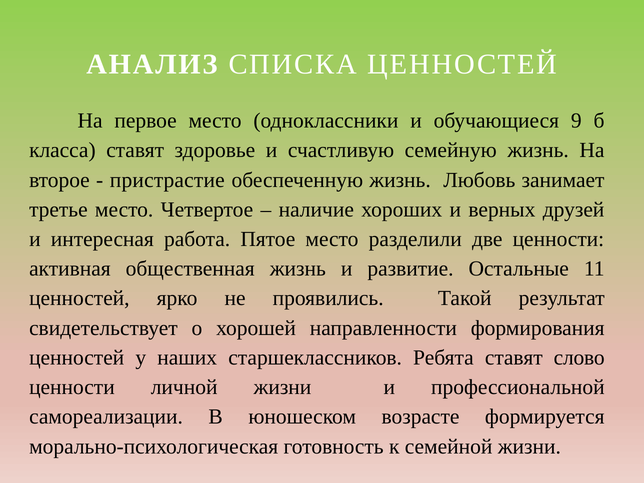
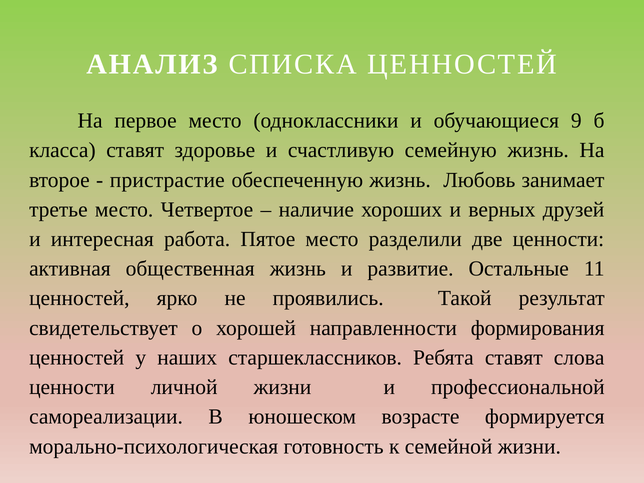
слово: слово -> слова
